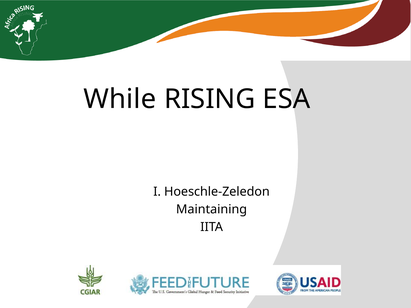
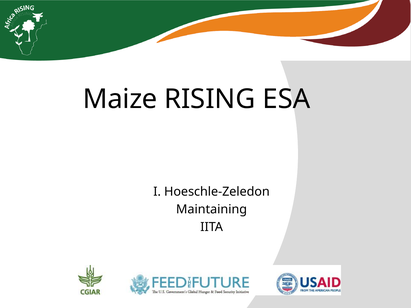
While: While -> Maize
